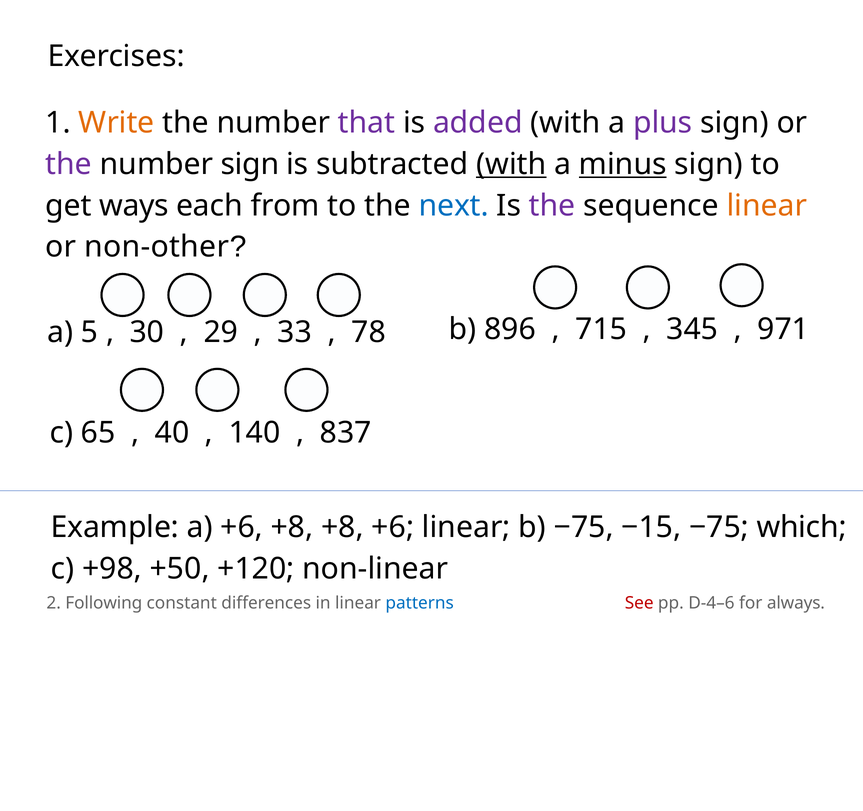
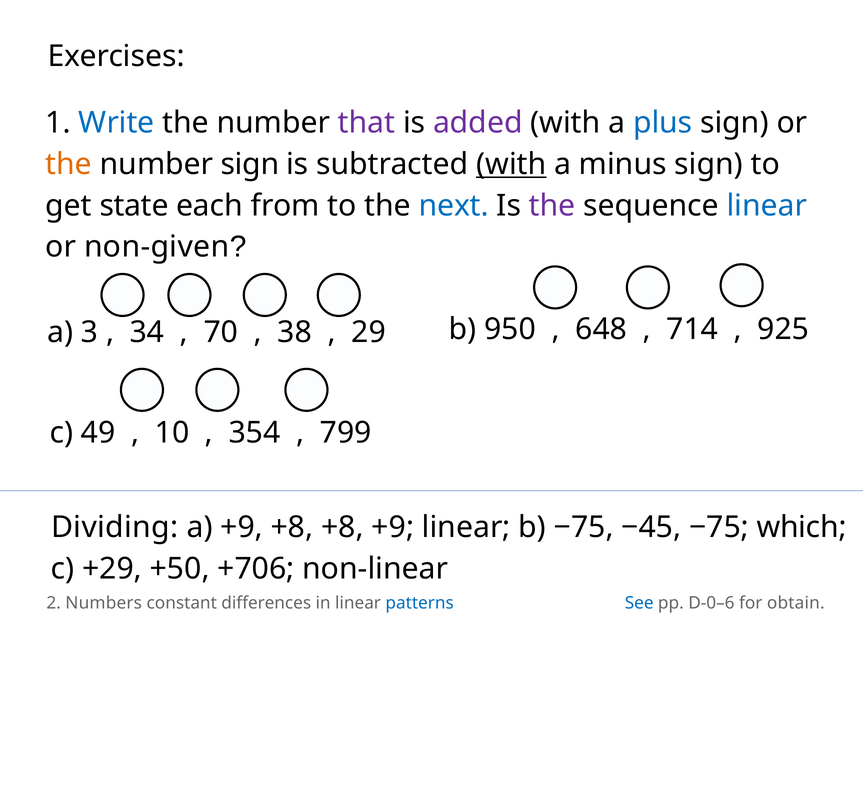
Write colour: orange -> blue
plus colour: purple -> blue
the at (69, 164) colour: purple -> orange
minus underline: present -> none
ways: ways -> state
linear at (767, 206) colour: orange -> blue
non-other: non-other -> non-given
896: 896 -> 950
715: 715 -> 648
345: 345 -> 714
971: 971 -> 925
5: 5 -> 3
30: 30 -> 34
29: 29 -> 70
33: 33 -> 38
78: 78 -> 29
65: 65 -> 49
40: 40 -> 10
140: 140 -> 354
837: 837 -> 799
Example: Example -> Dividing
a +6: +6 -> +9
+8 +6: +6 -> +9
−15: −15 -> −45
+98: +98 -> +29
+120: +120 -> +706
Following: Following -> Numbers
See colour: red -> blue
D-4–6: D-4–6 -> D-0–6
always: always -> obtain
